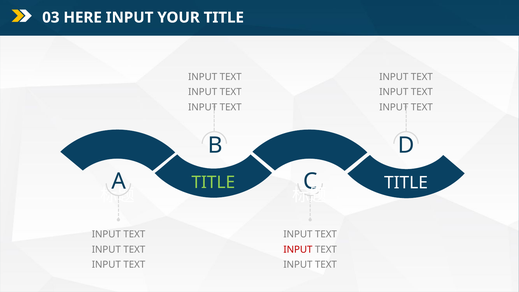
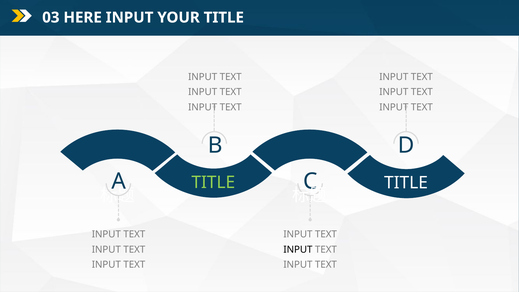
INPUT at (298, 250) colour: red -> black
